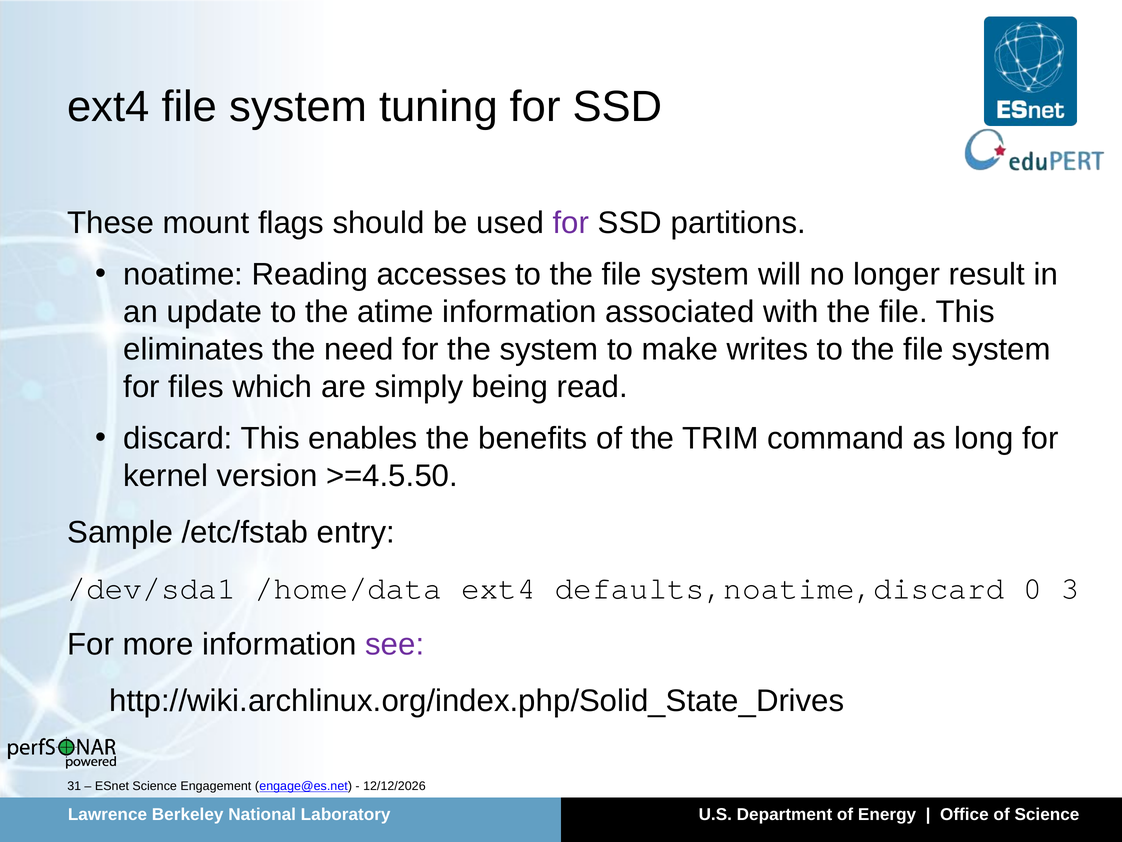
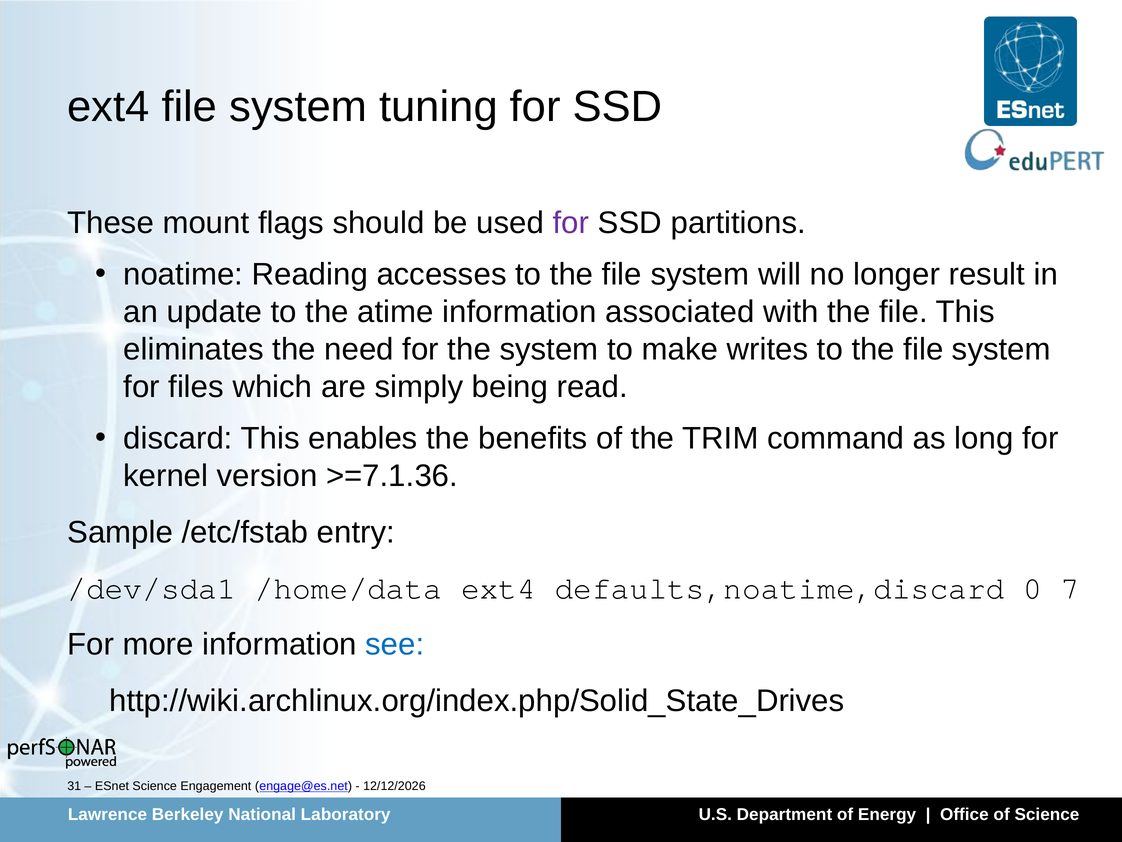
>=4.5.50: >=4.5.50 -> >=7.1.36
3: 3 -> 7
see colour: purple -> blue
